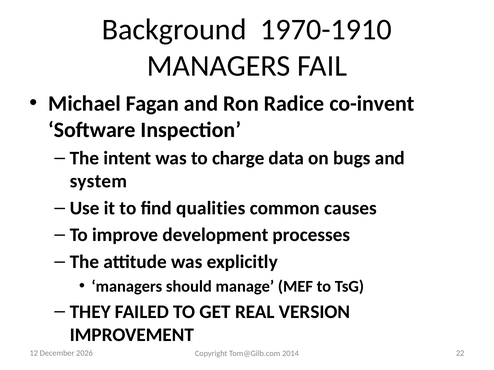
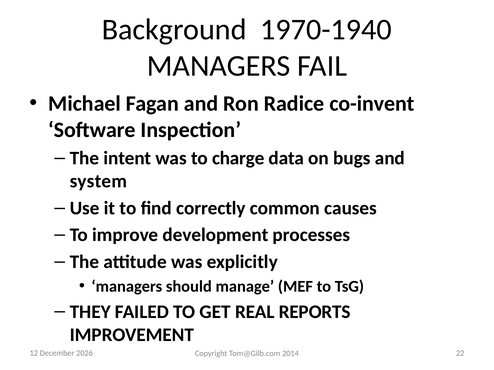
1970-1910: 1970-1910 -> 1970-1940
qualities: qualities -> correctly
VERSION: VERSION -> REPORTS
